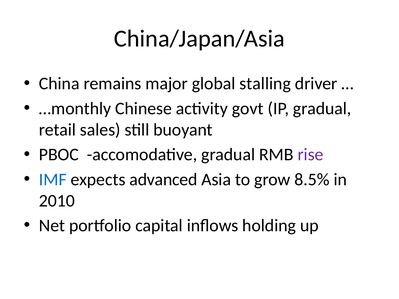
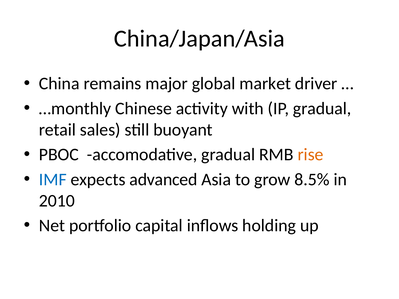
stalling: stalling -> market
govt: govt -> with
rise colour: purple -> orange
